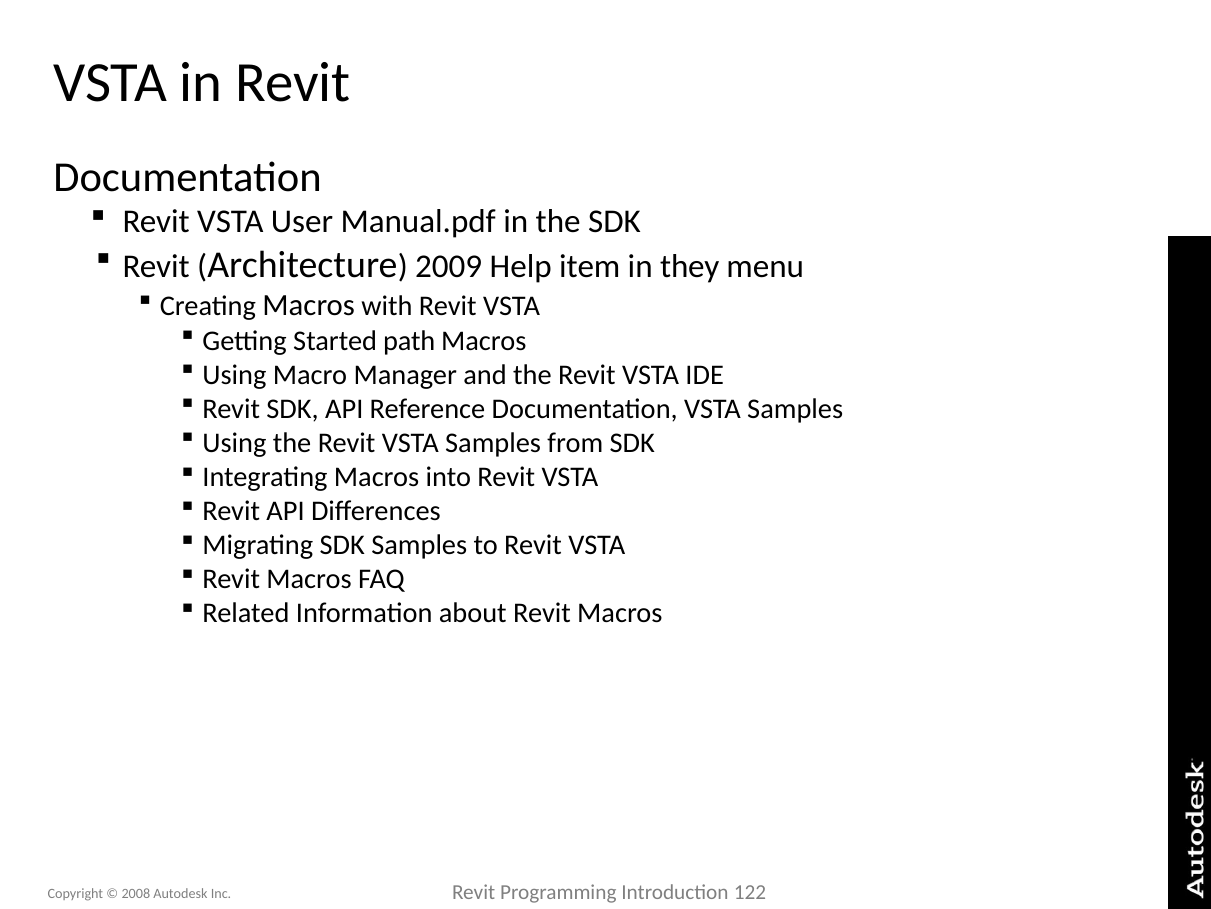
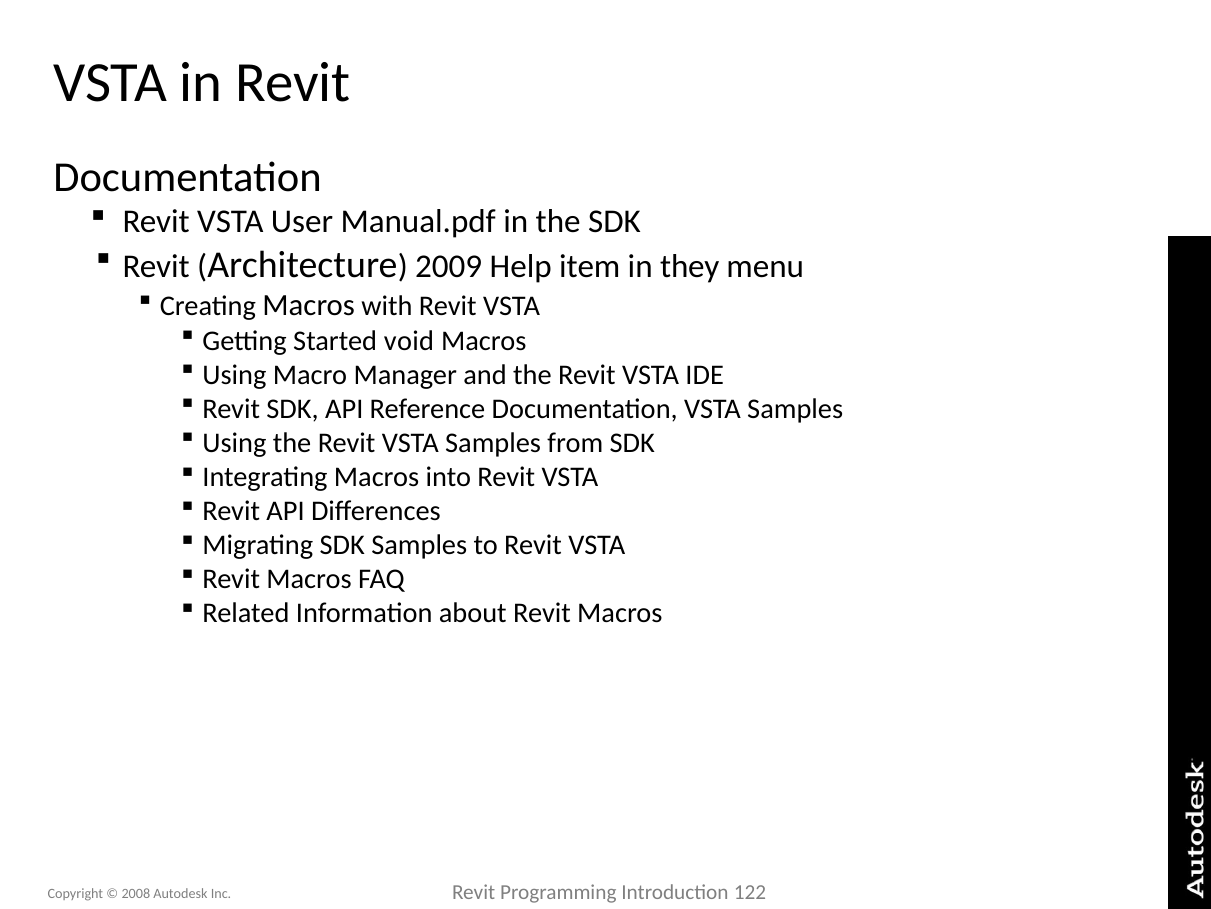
path: path -> void
